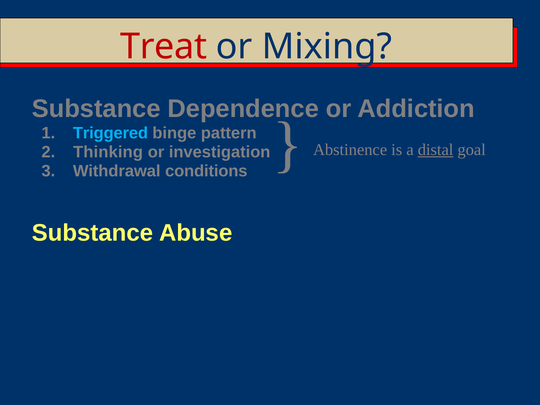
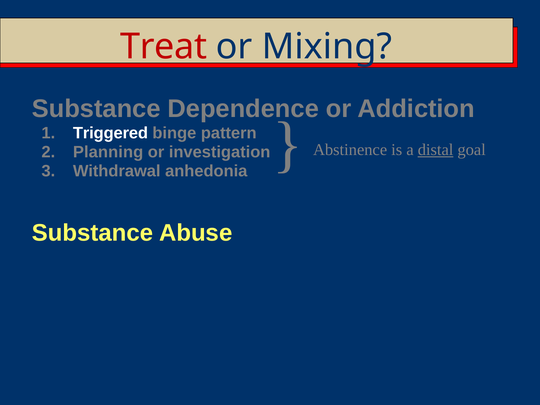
Triggered colour: light blue -> white
Thinking: Thinking -> Planning
conditions: conditions -> anhedonia
